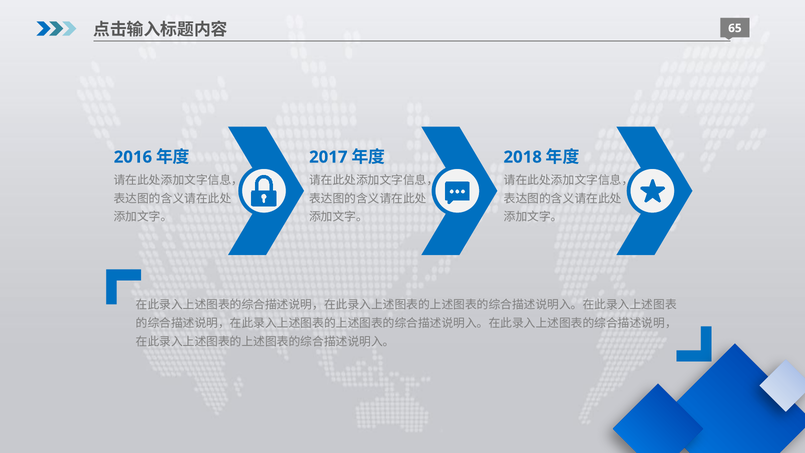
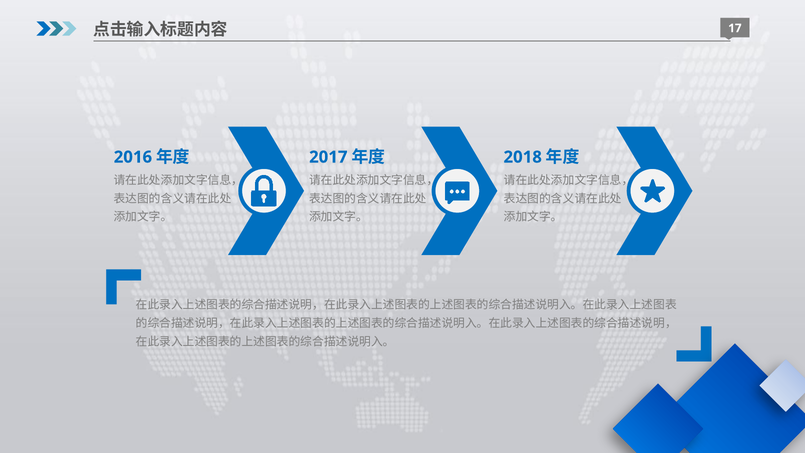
65: 65 -> 17
